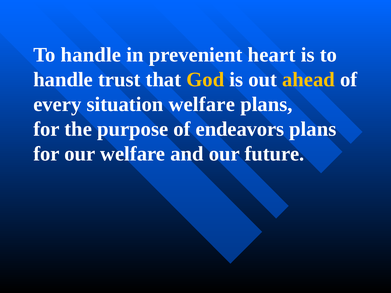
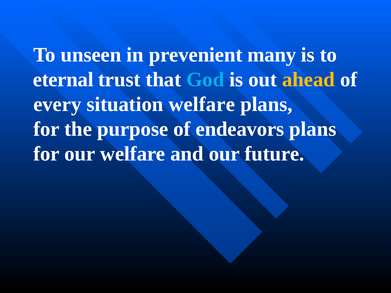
handle at (91, 55): handle -> unseen
heart: heart -> many
handle at (63, 80): handle -> eternal
God colour: yellow -> light blue
